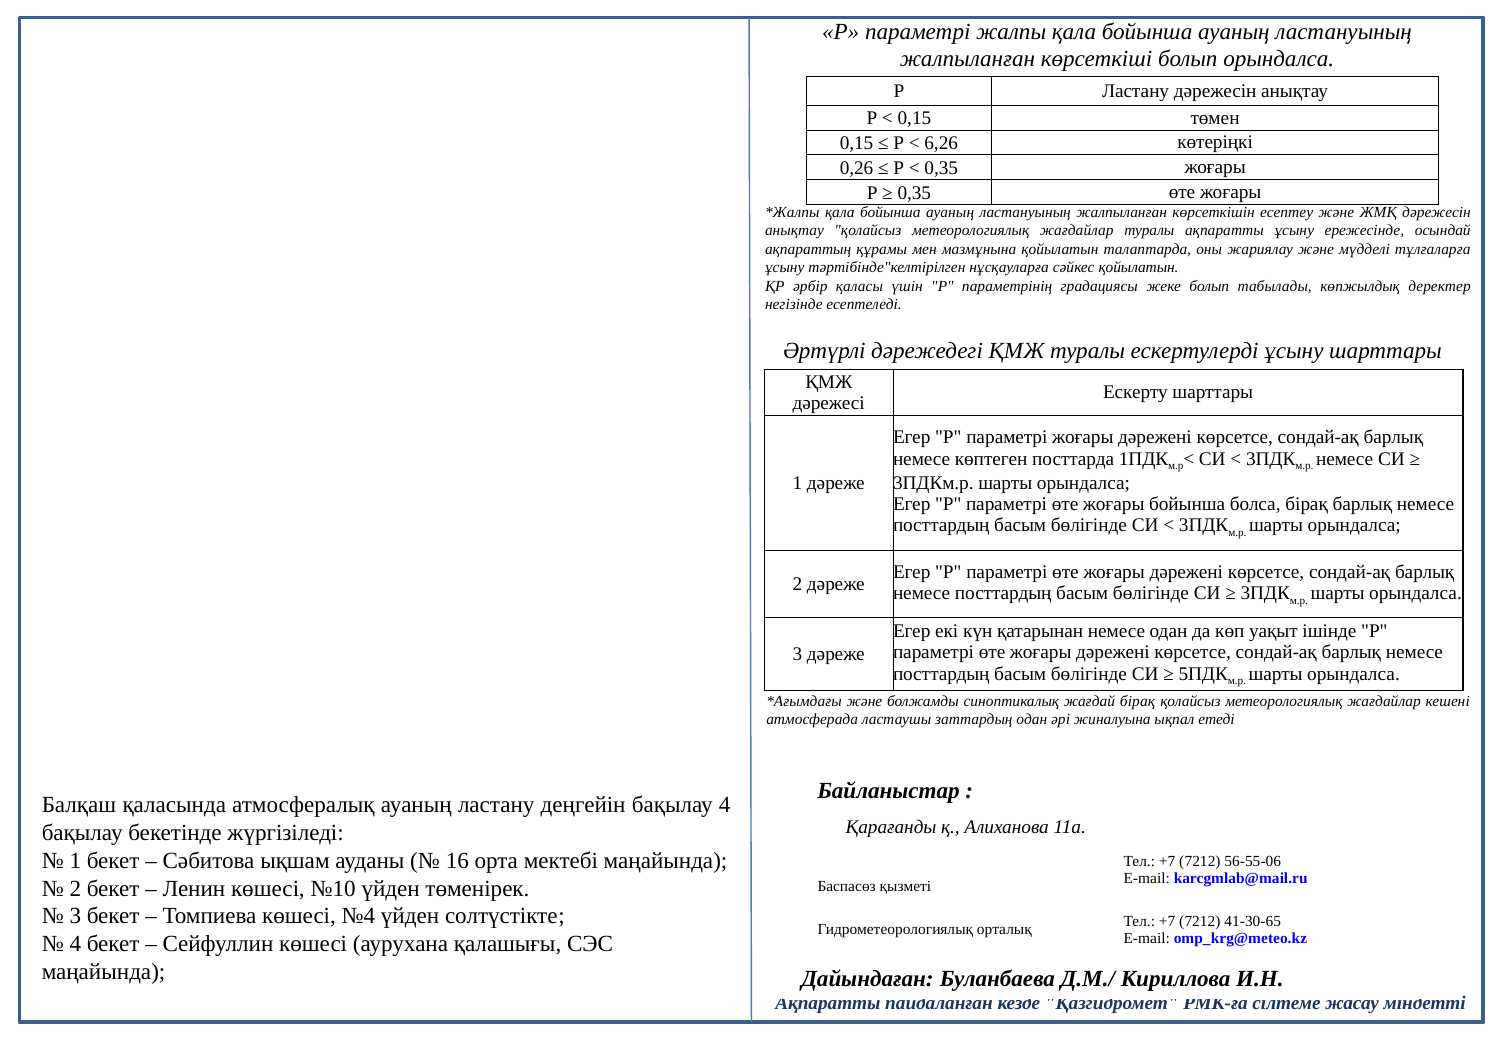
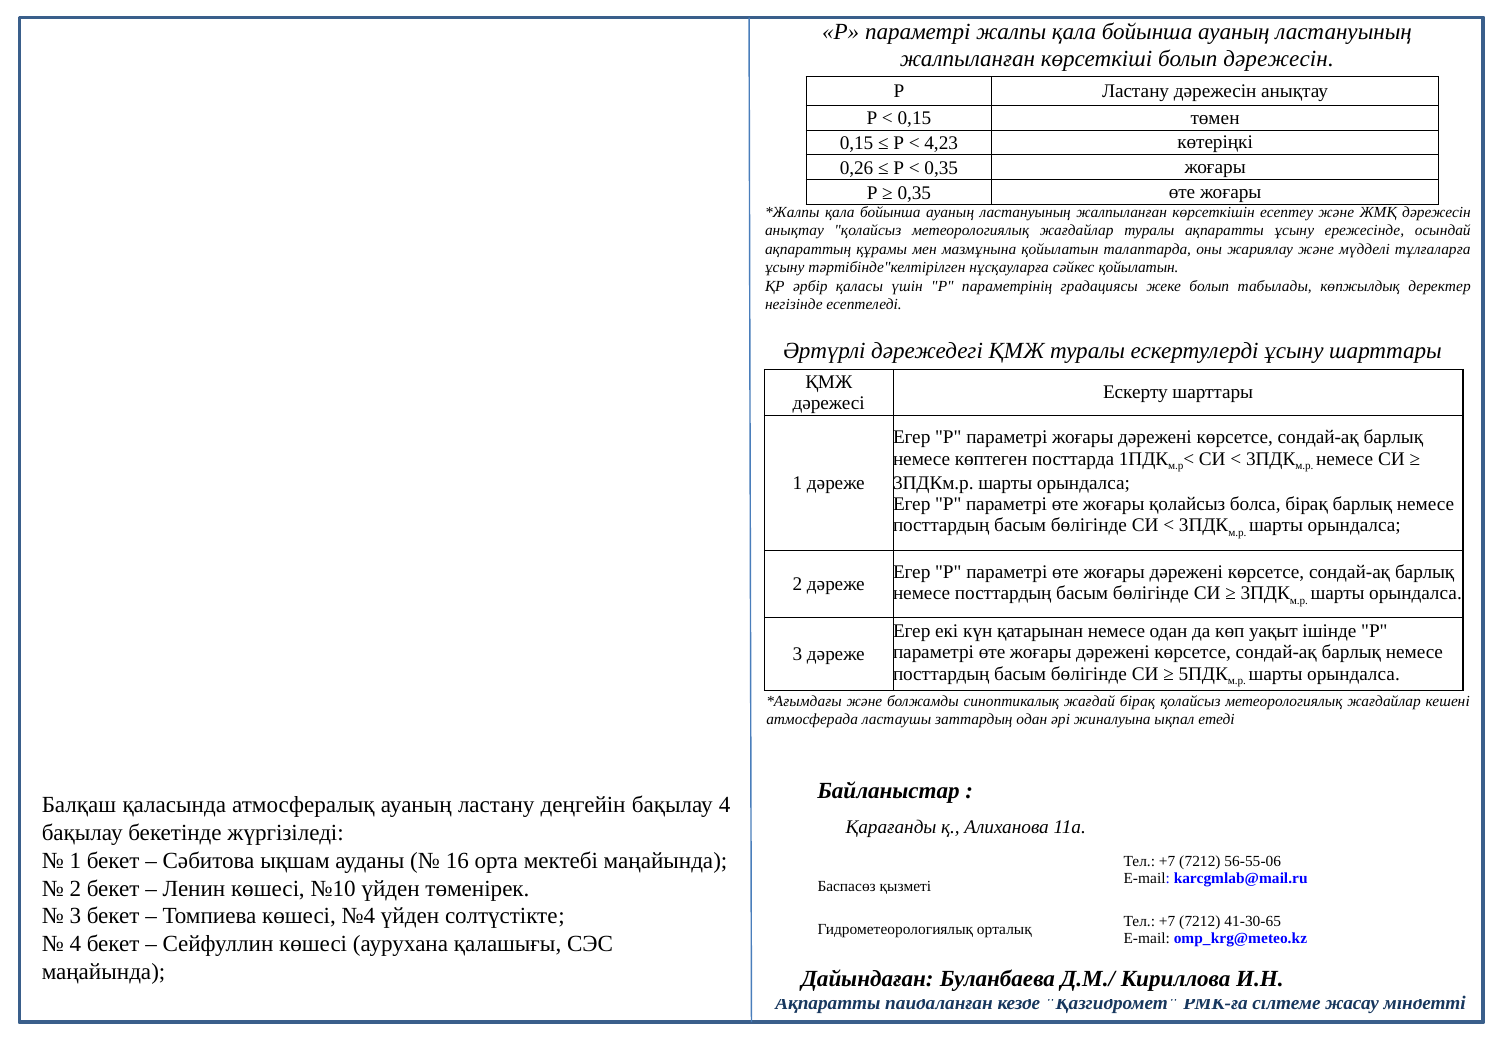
болып орындалса: орындалса -> дәрежесін
6,26: 6,26 -> 4,23
жоғары бойынша: бойынша -> қолайсыз
